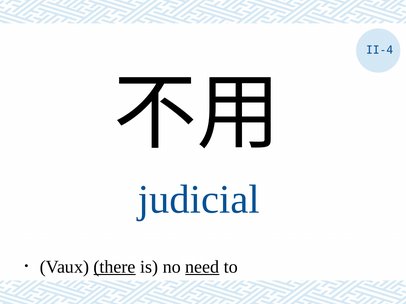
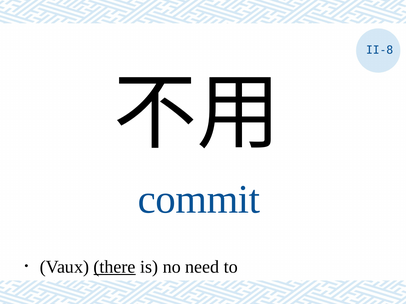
II-4: II-4 -> II-8
judicial: judicial -> commit
need underline: present -> none
